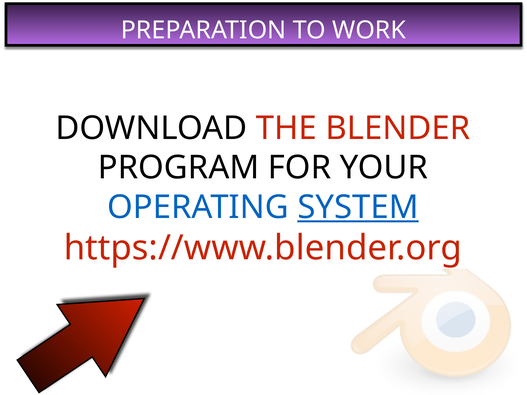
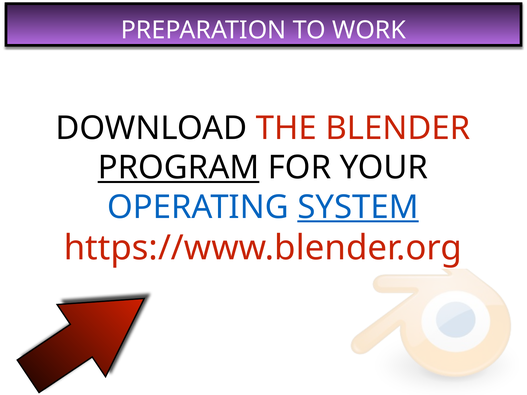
PROGRAM underline: none -> present
